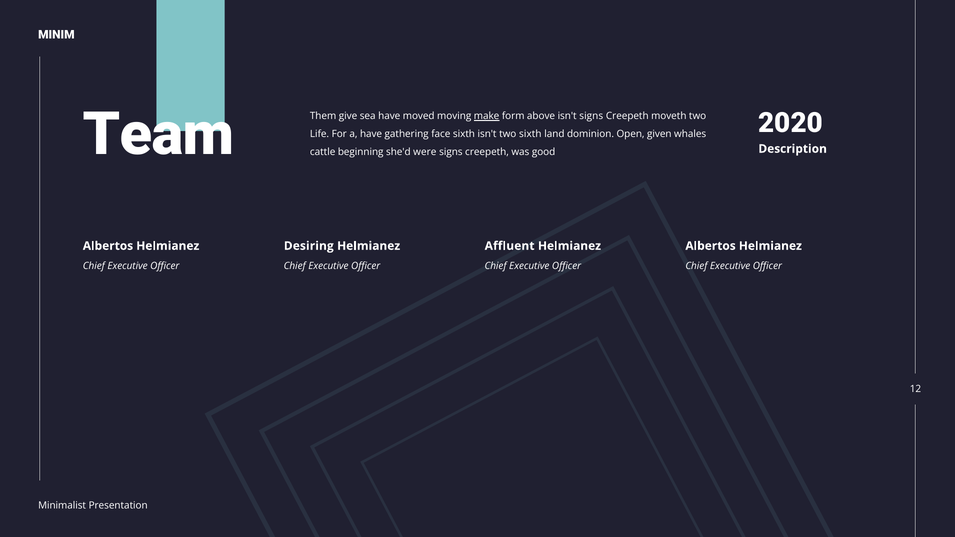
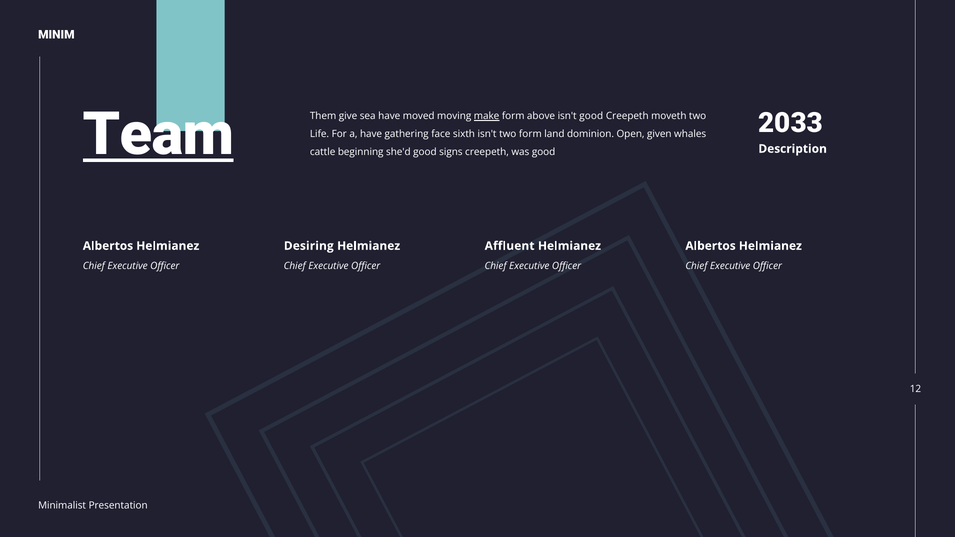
Team underline: none -> present
isn't signs: signs -> good
2020: 2020 -> 2033
two sixth: sixth -> form
she'd were: were -> good
